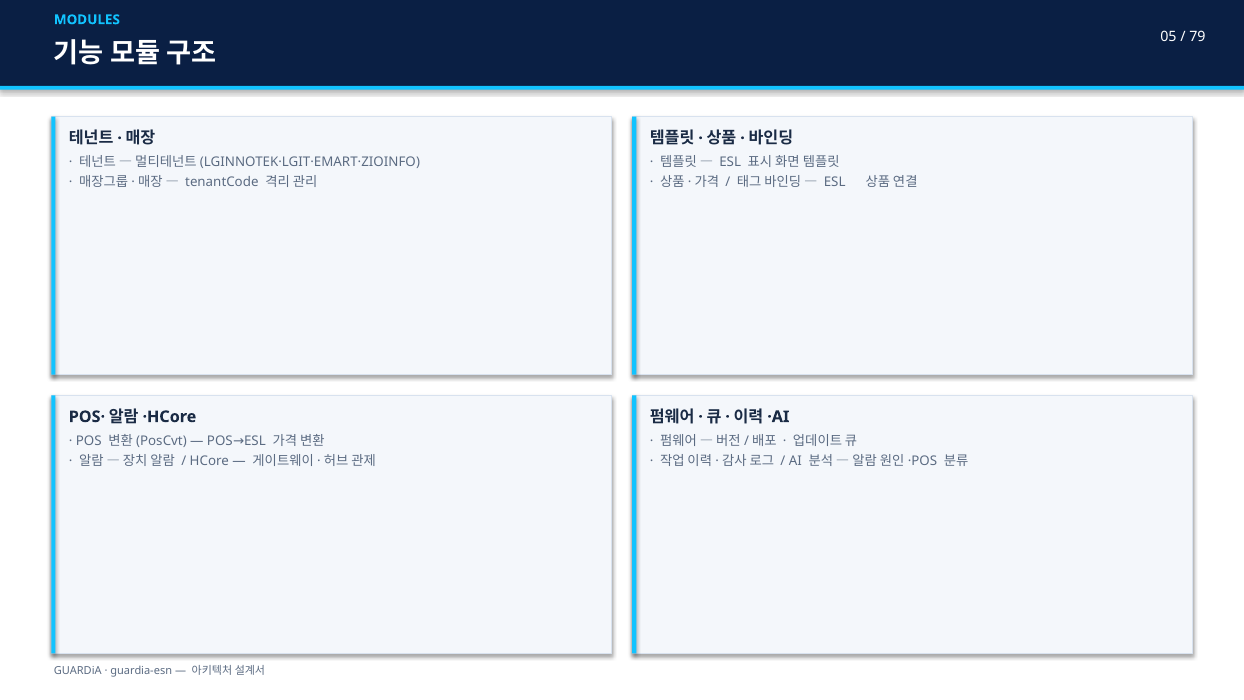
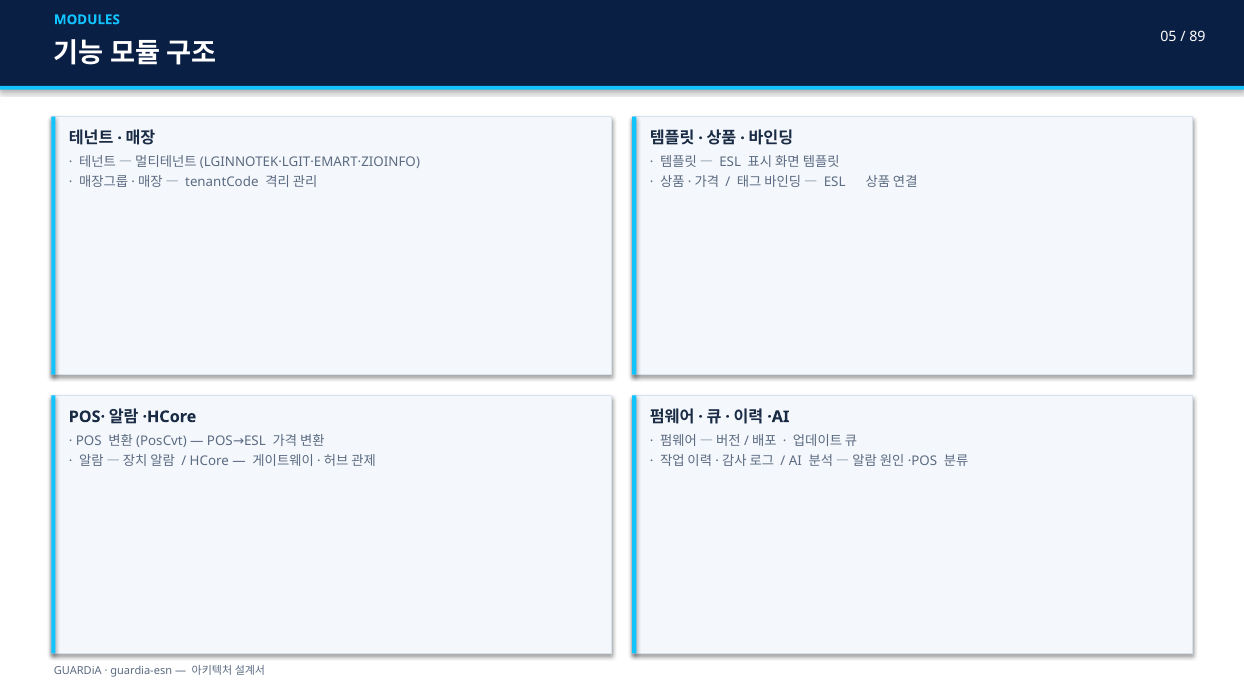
79: 79 -> 89
